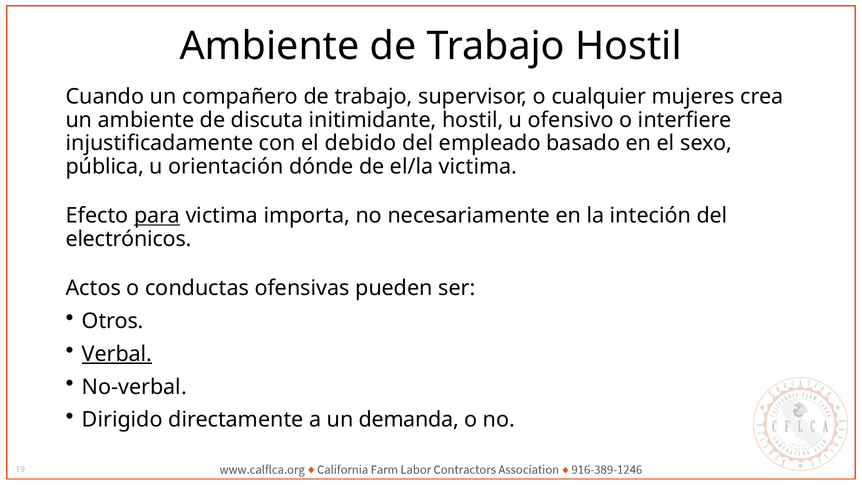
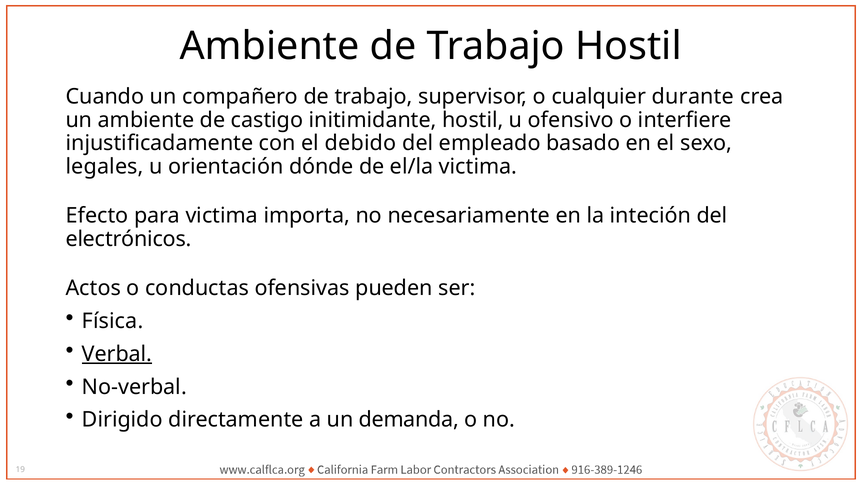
mujeres: mujeres -> durante
discuta: discuta -> castigo
pública: pública -> legales
para underline: present -> none
Otros: Otros -> Física
